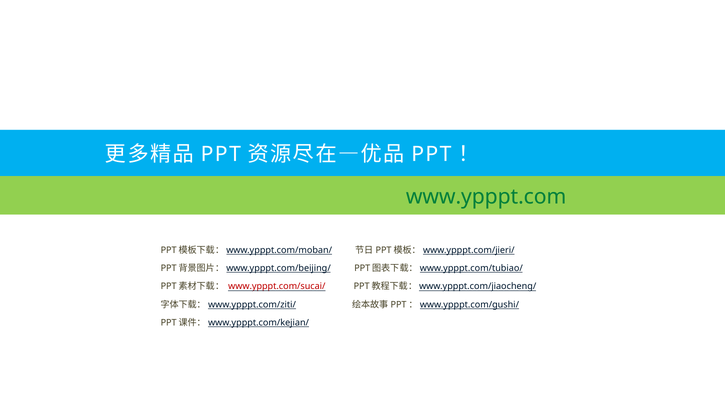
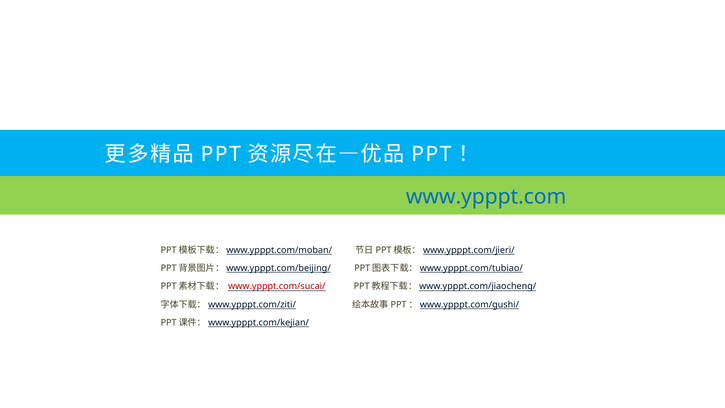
www.ypppt.com colour: green -> blue
